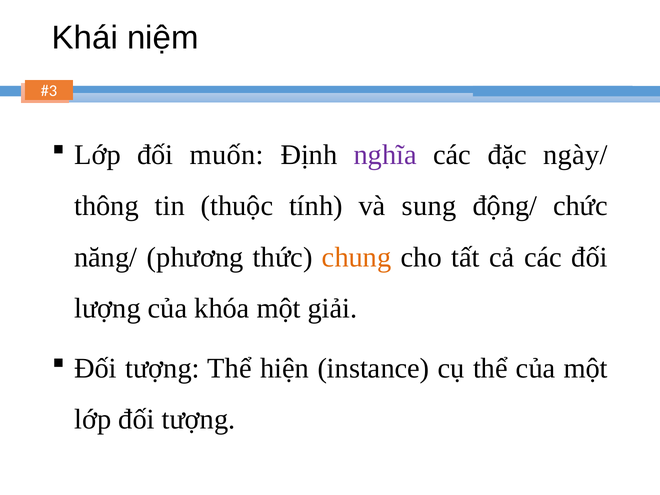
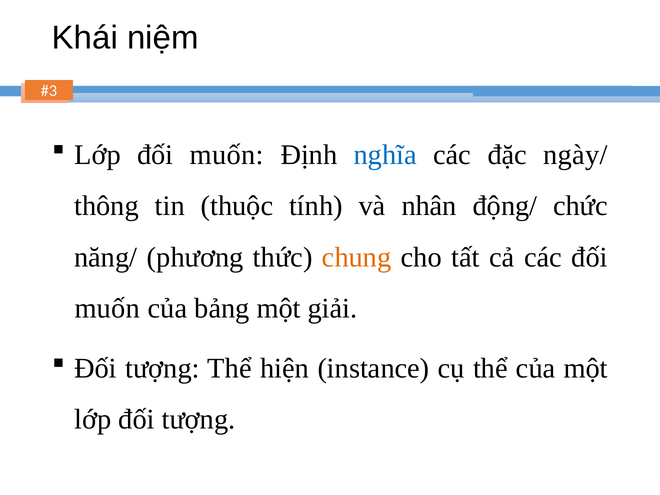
nghĩa colour: purple -> blue
sung: sung -> nhân
lượng at (108, 308): lượng -> muốn
khóa: khóa -> bảng
